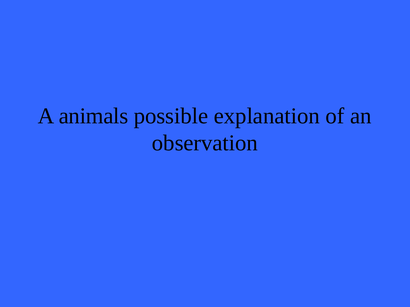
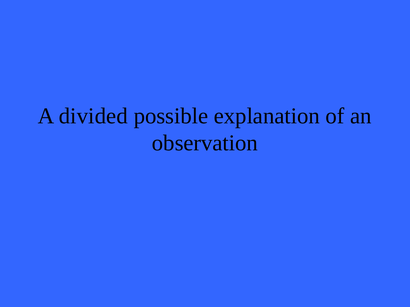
animals: animals -> divided
